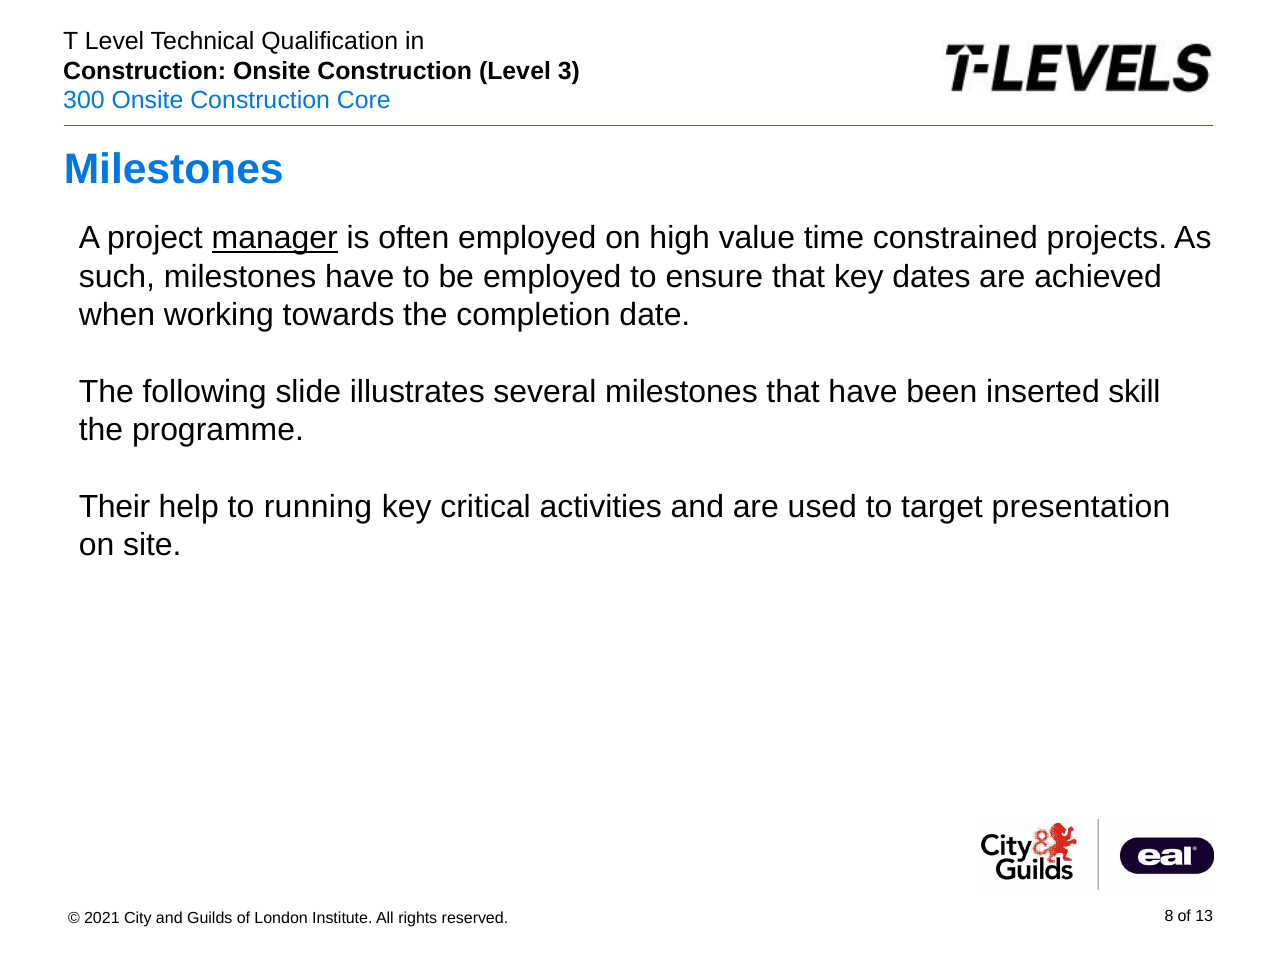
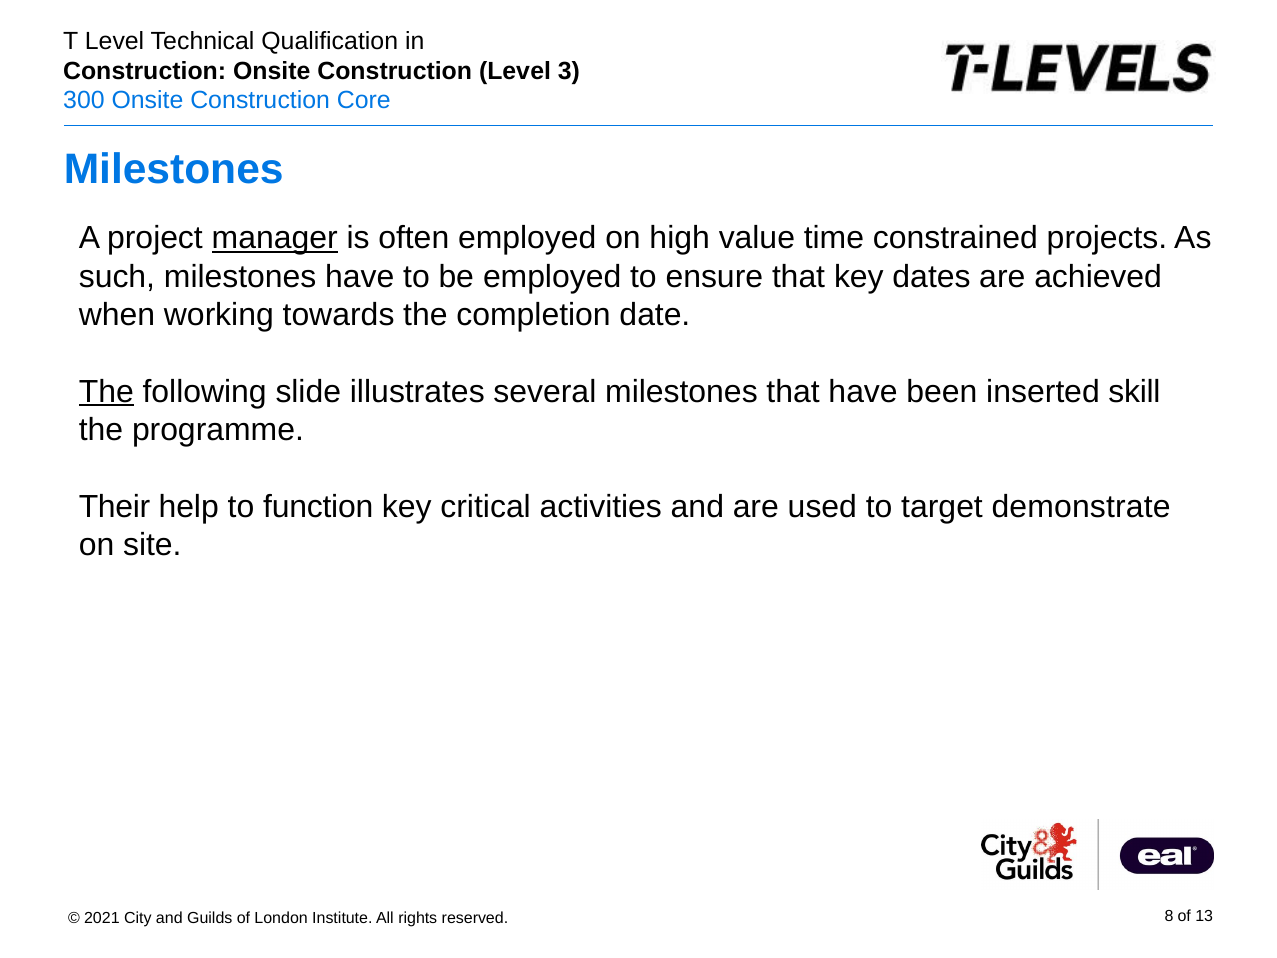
The at (106, 391) underline: none -> present
running: running -> function
target presentation: presentation -> demonstrate
